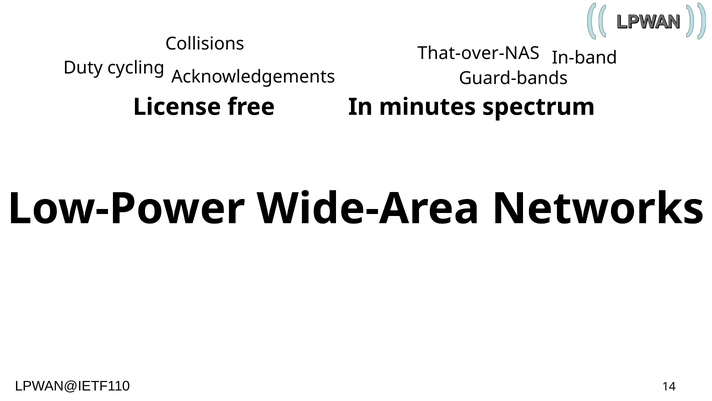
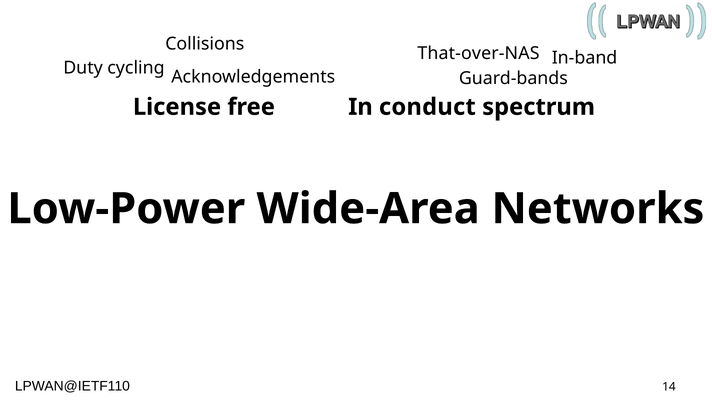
minutes: minutes -> conduct
